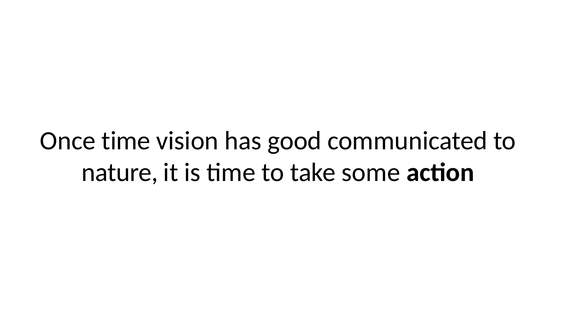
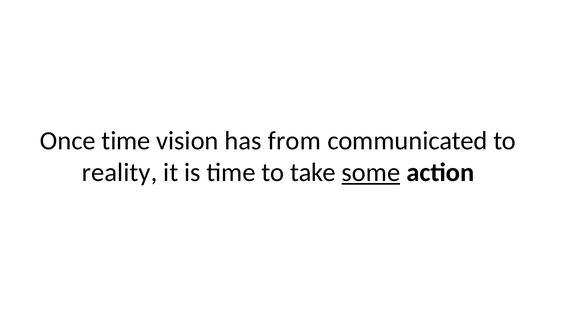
good: good -> from
nature: nature -> reality
some underline: none -> present
